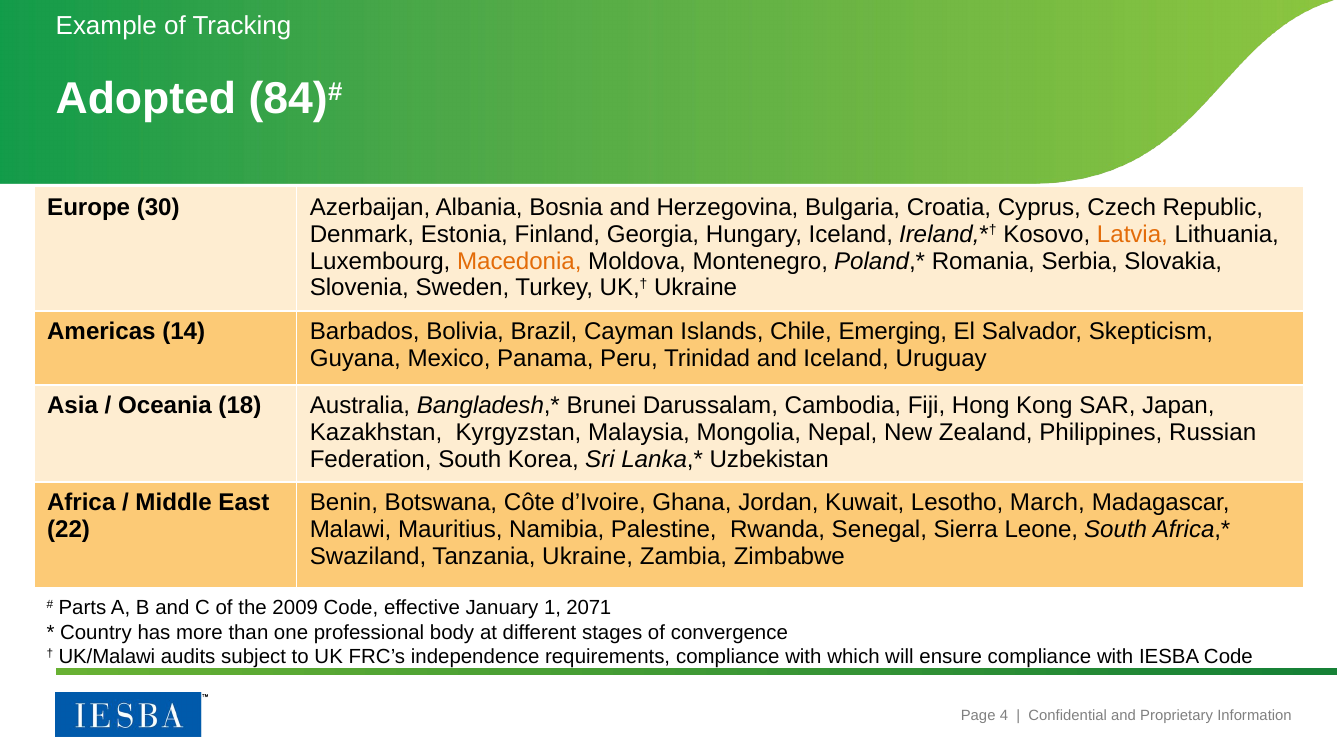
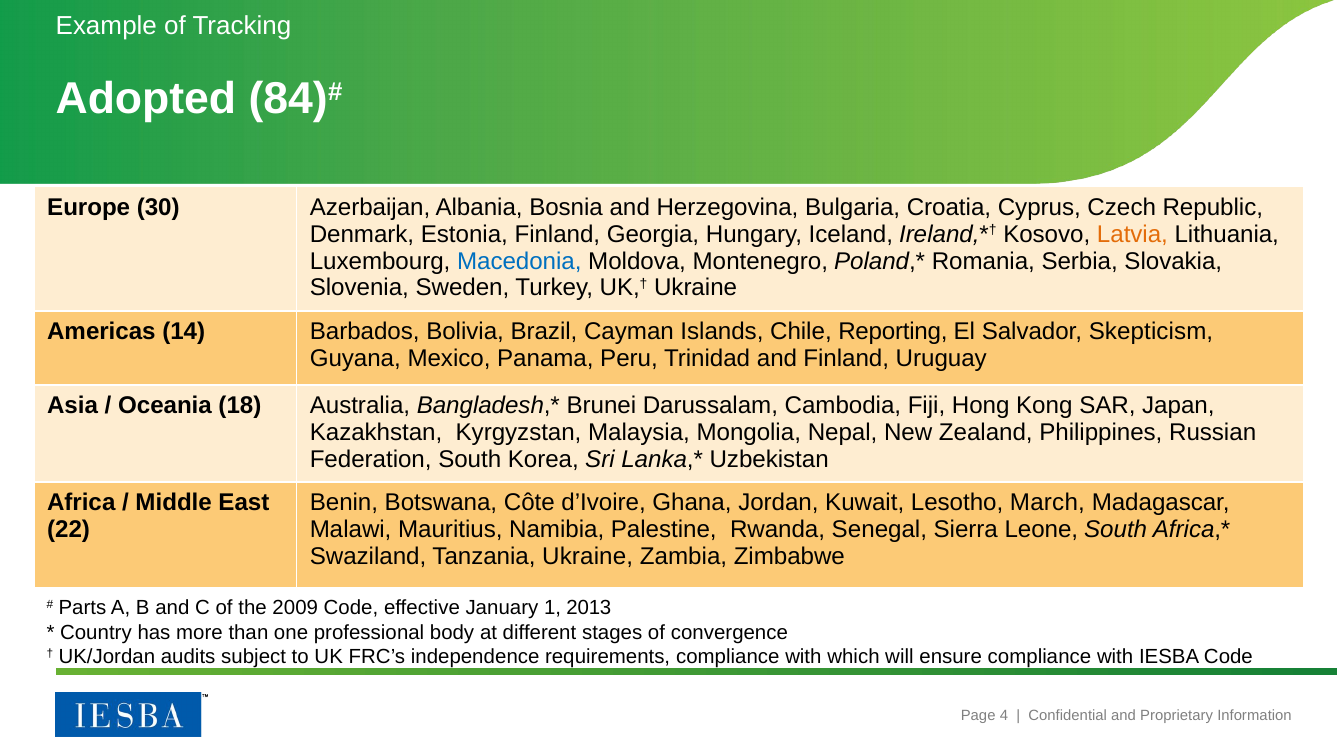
Macedonia colour: orange -> blue
Emerging: Emerging -> Reporting
and Iceland: Iceland -> Finland
2071: 2071 -> 2013
UK/Malawi: UK/Malawi -> UK/Jordan
